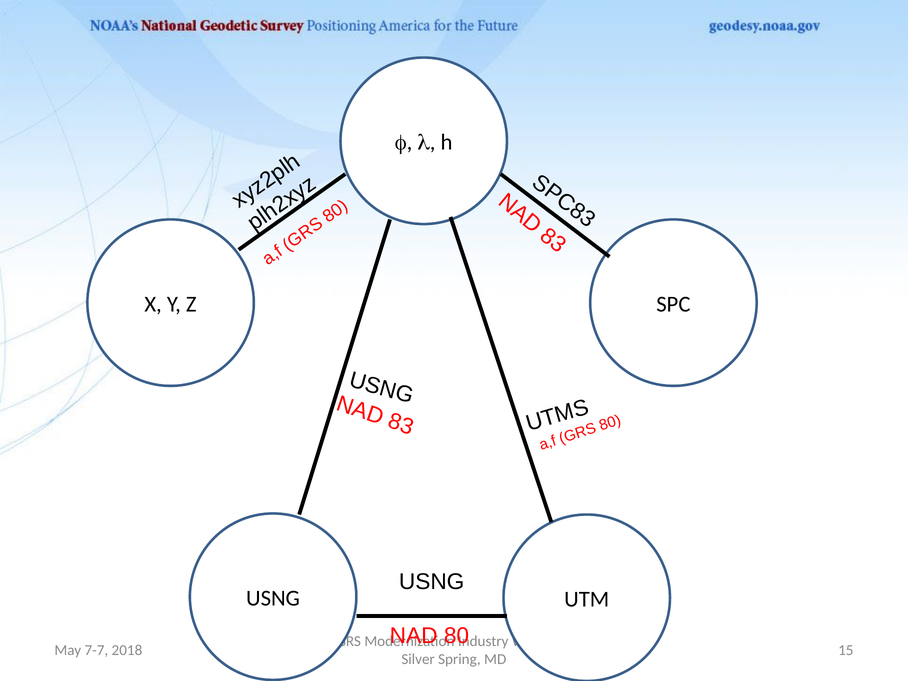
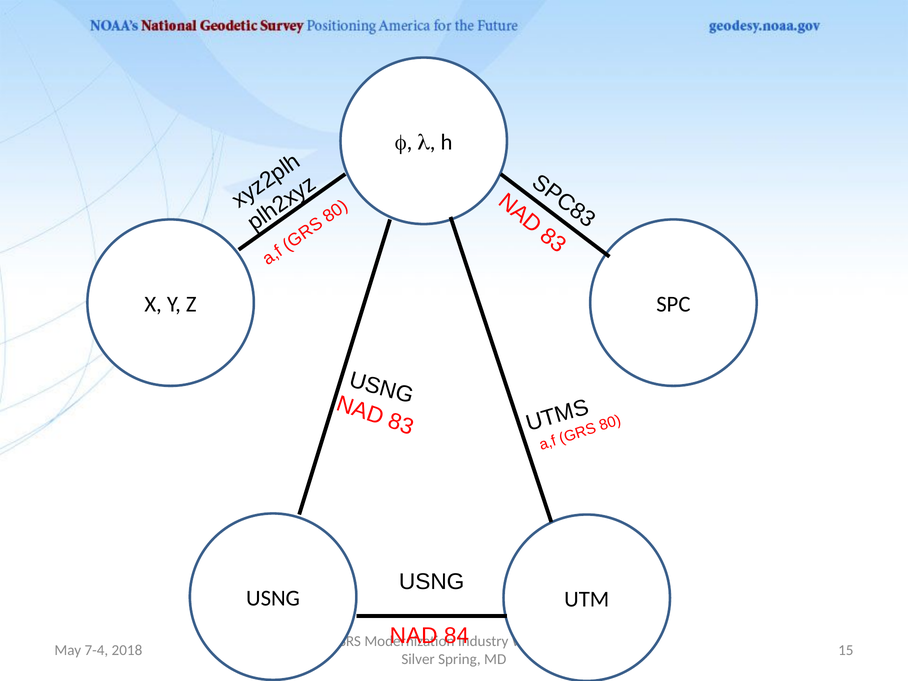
80: 80 -> 84
7-7: 7-7 -> 7-4
